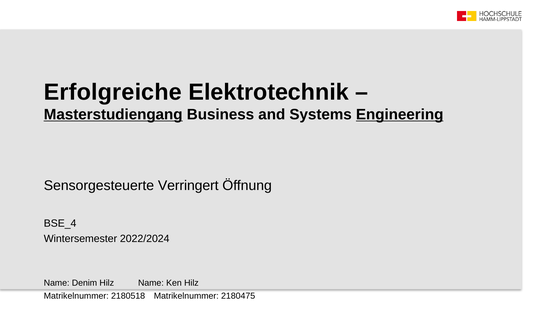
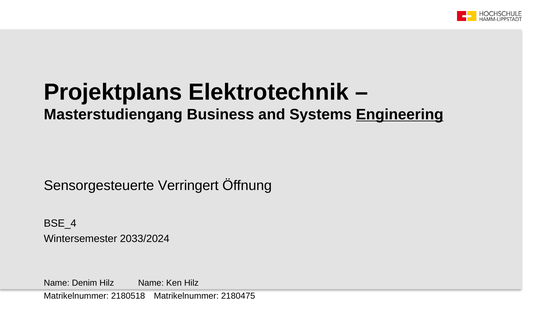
Erfolgreiche: Erfolgreiche -> Projektplans
Masterstudiengang underline: present -> none
2022/2024: 2022/2024 -> 2033/2024
